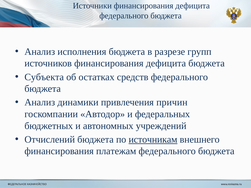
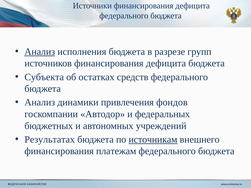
Анализ at (40, 52) underline: none -> present
причин: причин -> фондов
Отчислений: Отчислений -> Результатах
